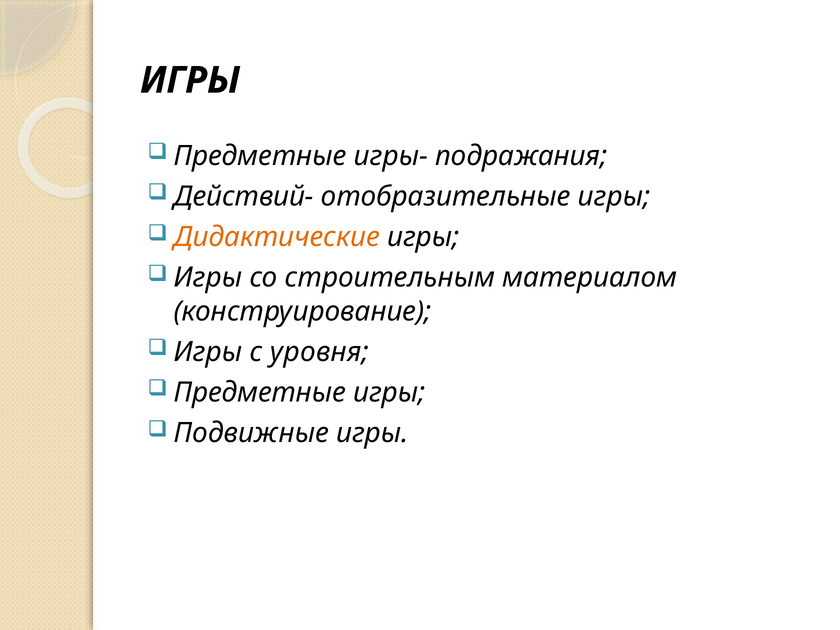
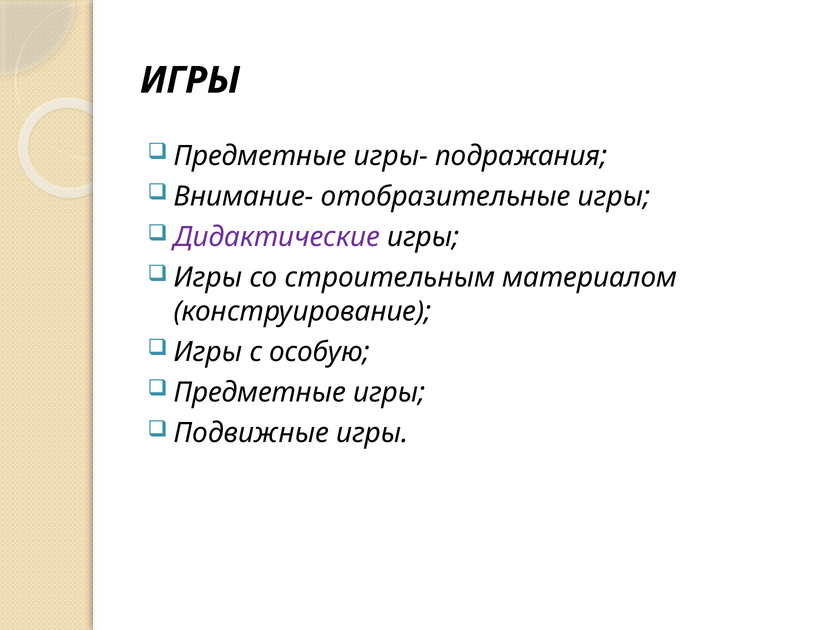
Действий-: Действий- -> Внимание-
Дидактические colour: orange -> purple
уровня: уровня -> особую
